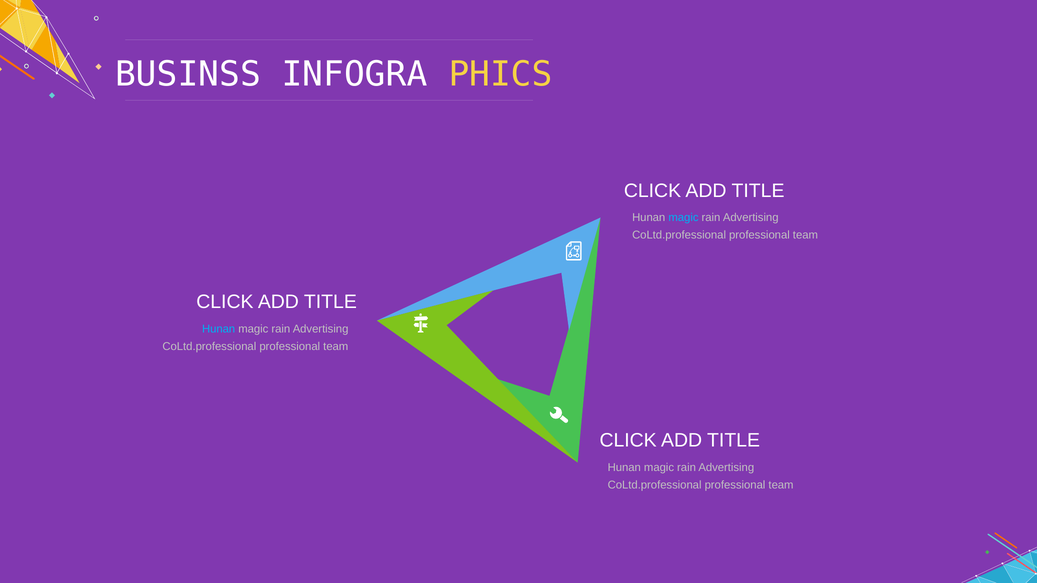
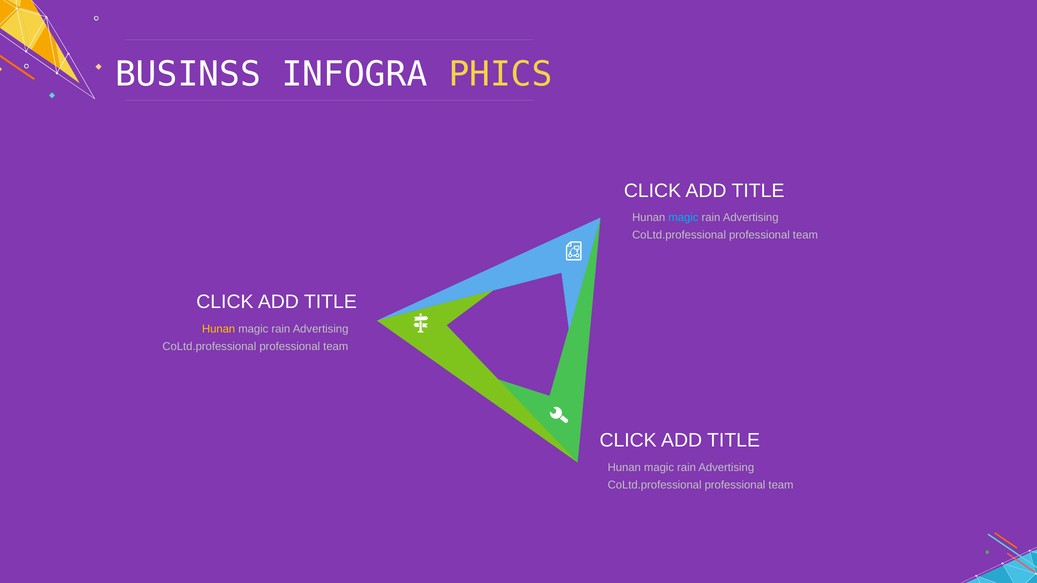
Hunan at (219, 329) colour: light blue -> yellow
